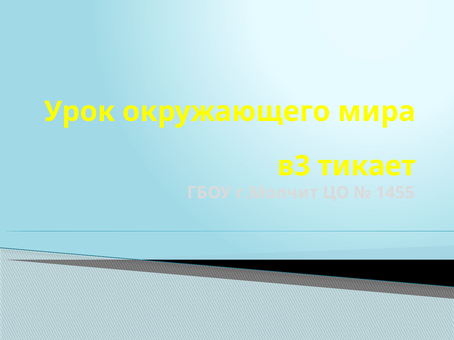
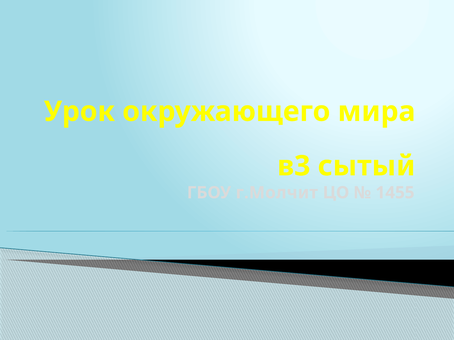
тикает: тикает -> сытый
